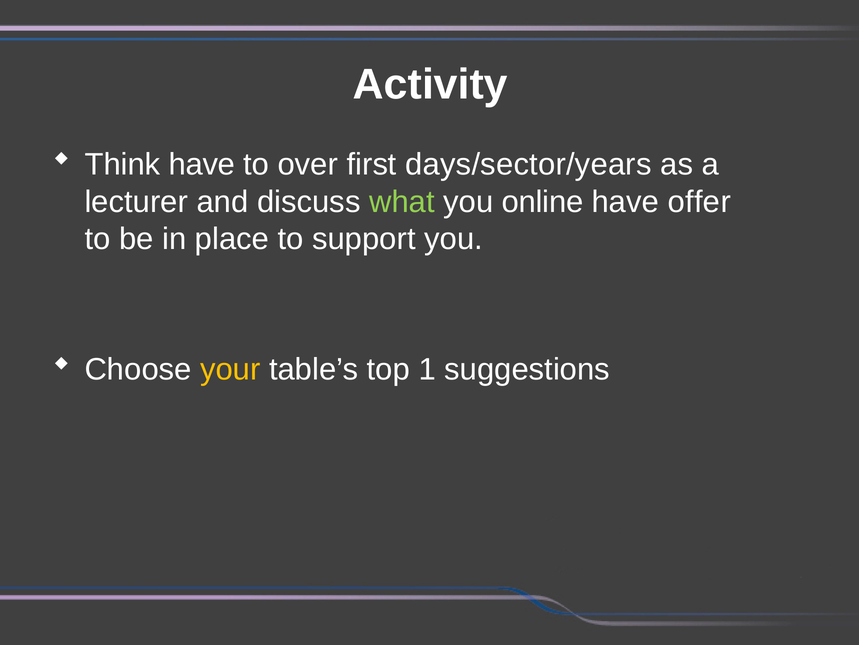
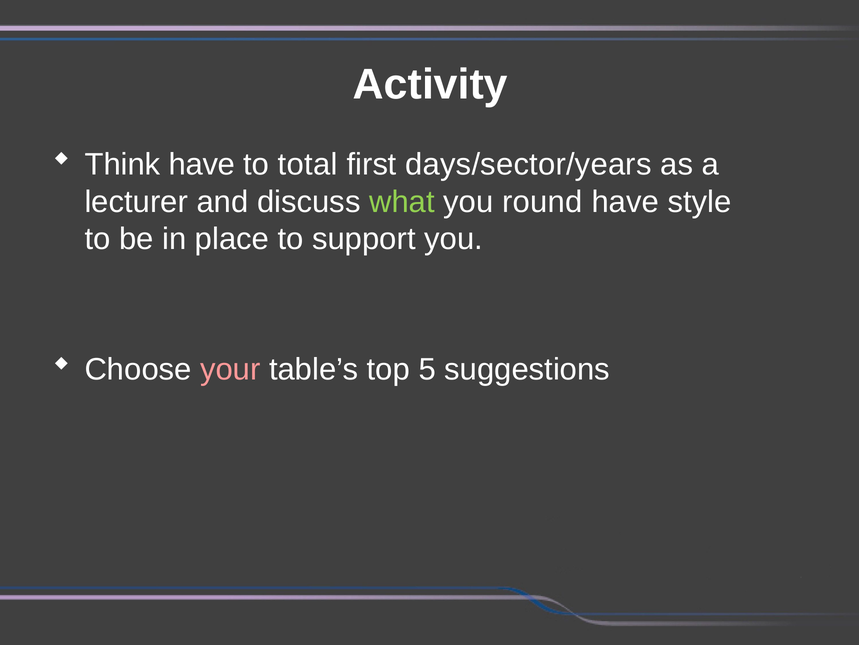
over: over -> total
online: online -> round
offer: offer -> style
your colour: yellow -> pink
1: 1 -> 5
